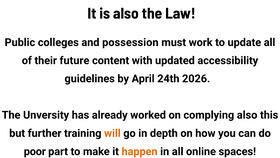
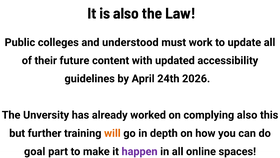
possession: possession -> understood
poor: poor -> goal
happen colour: orange -> purple
